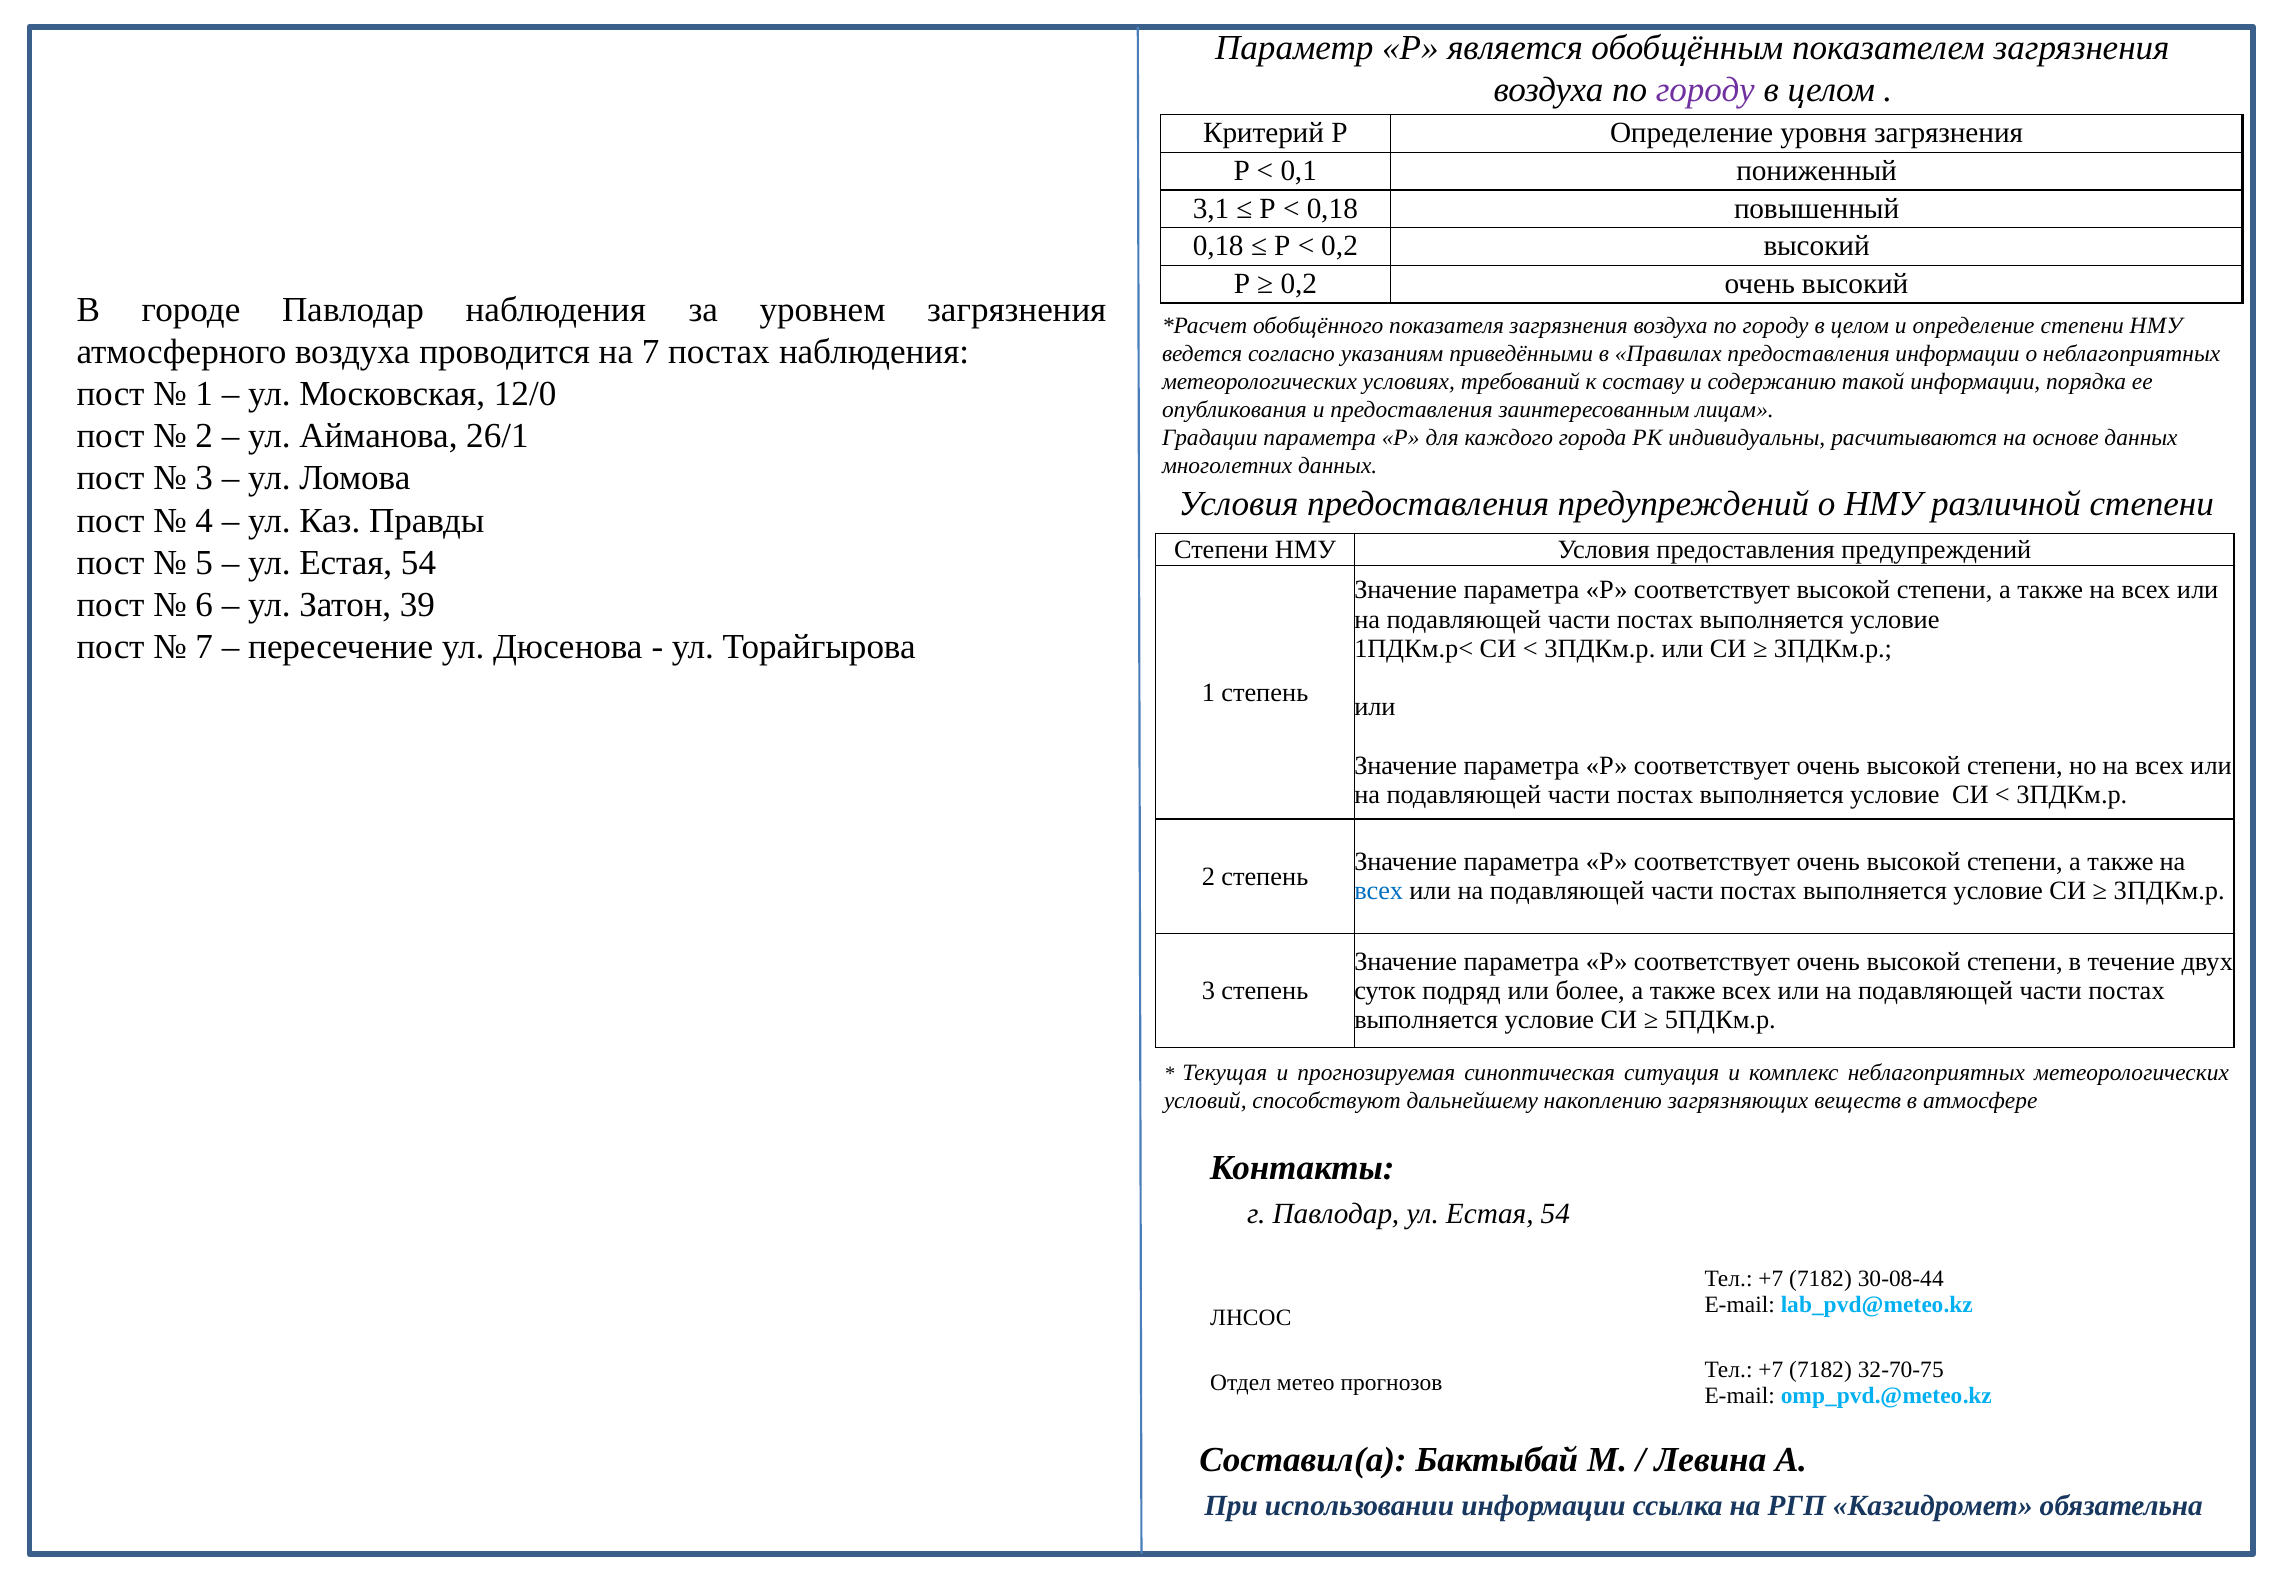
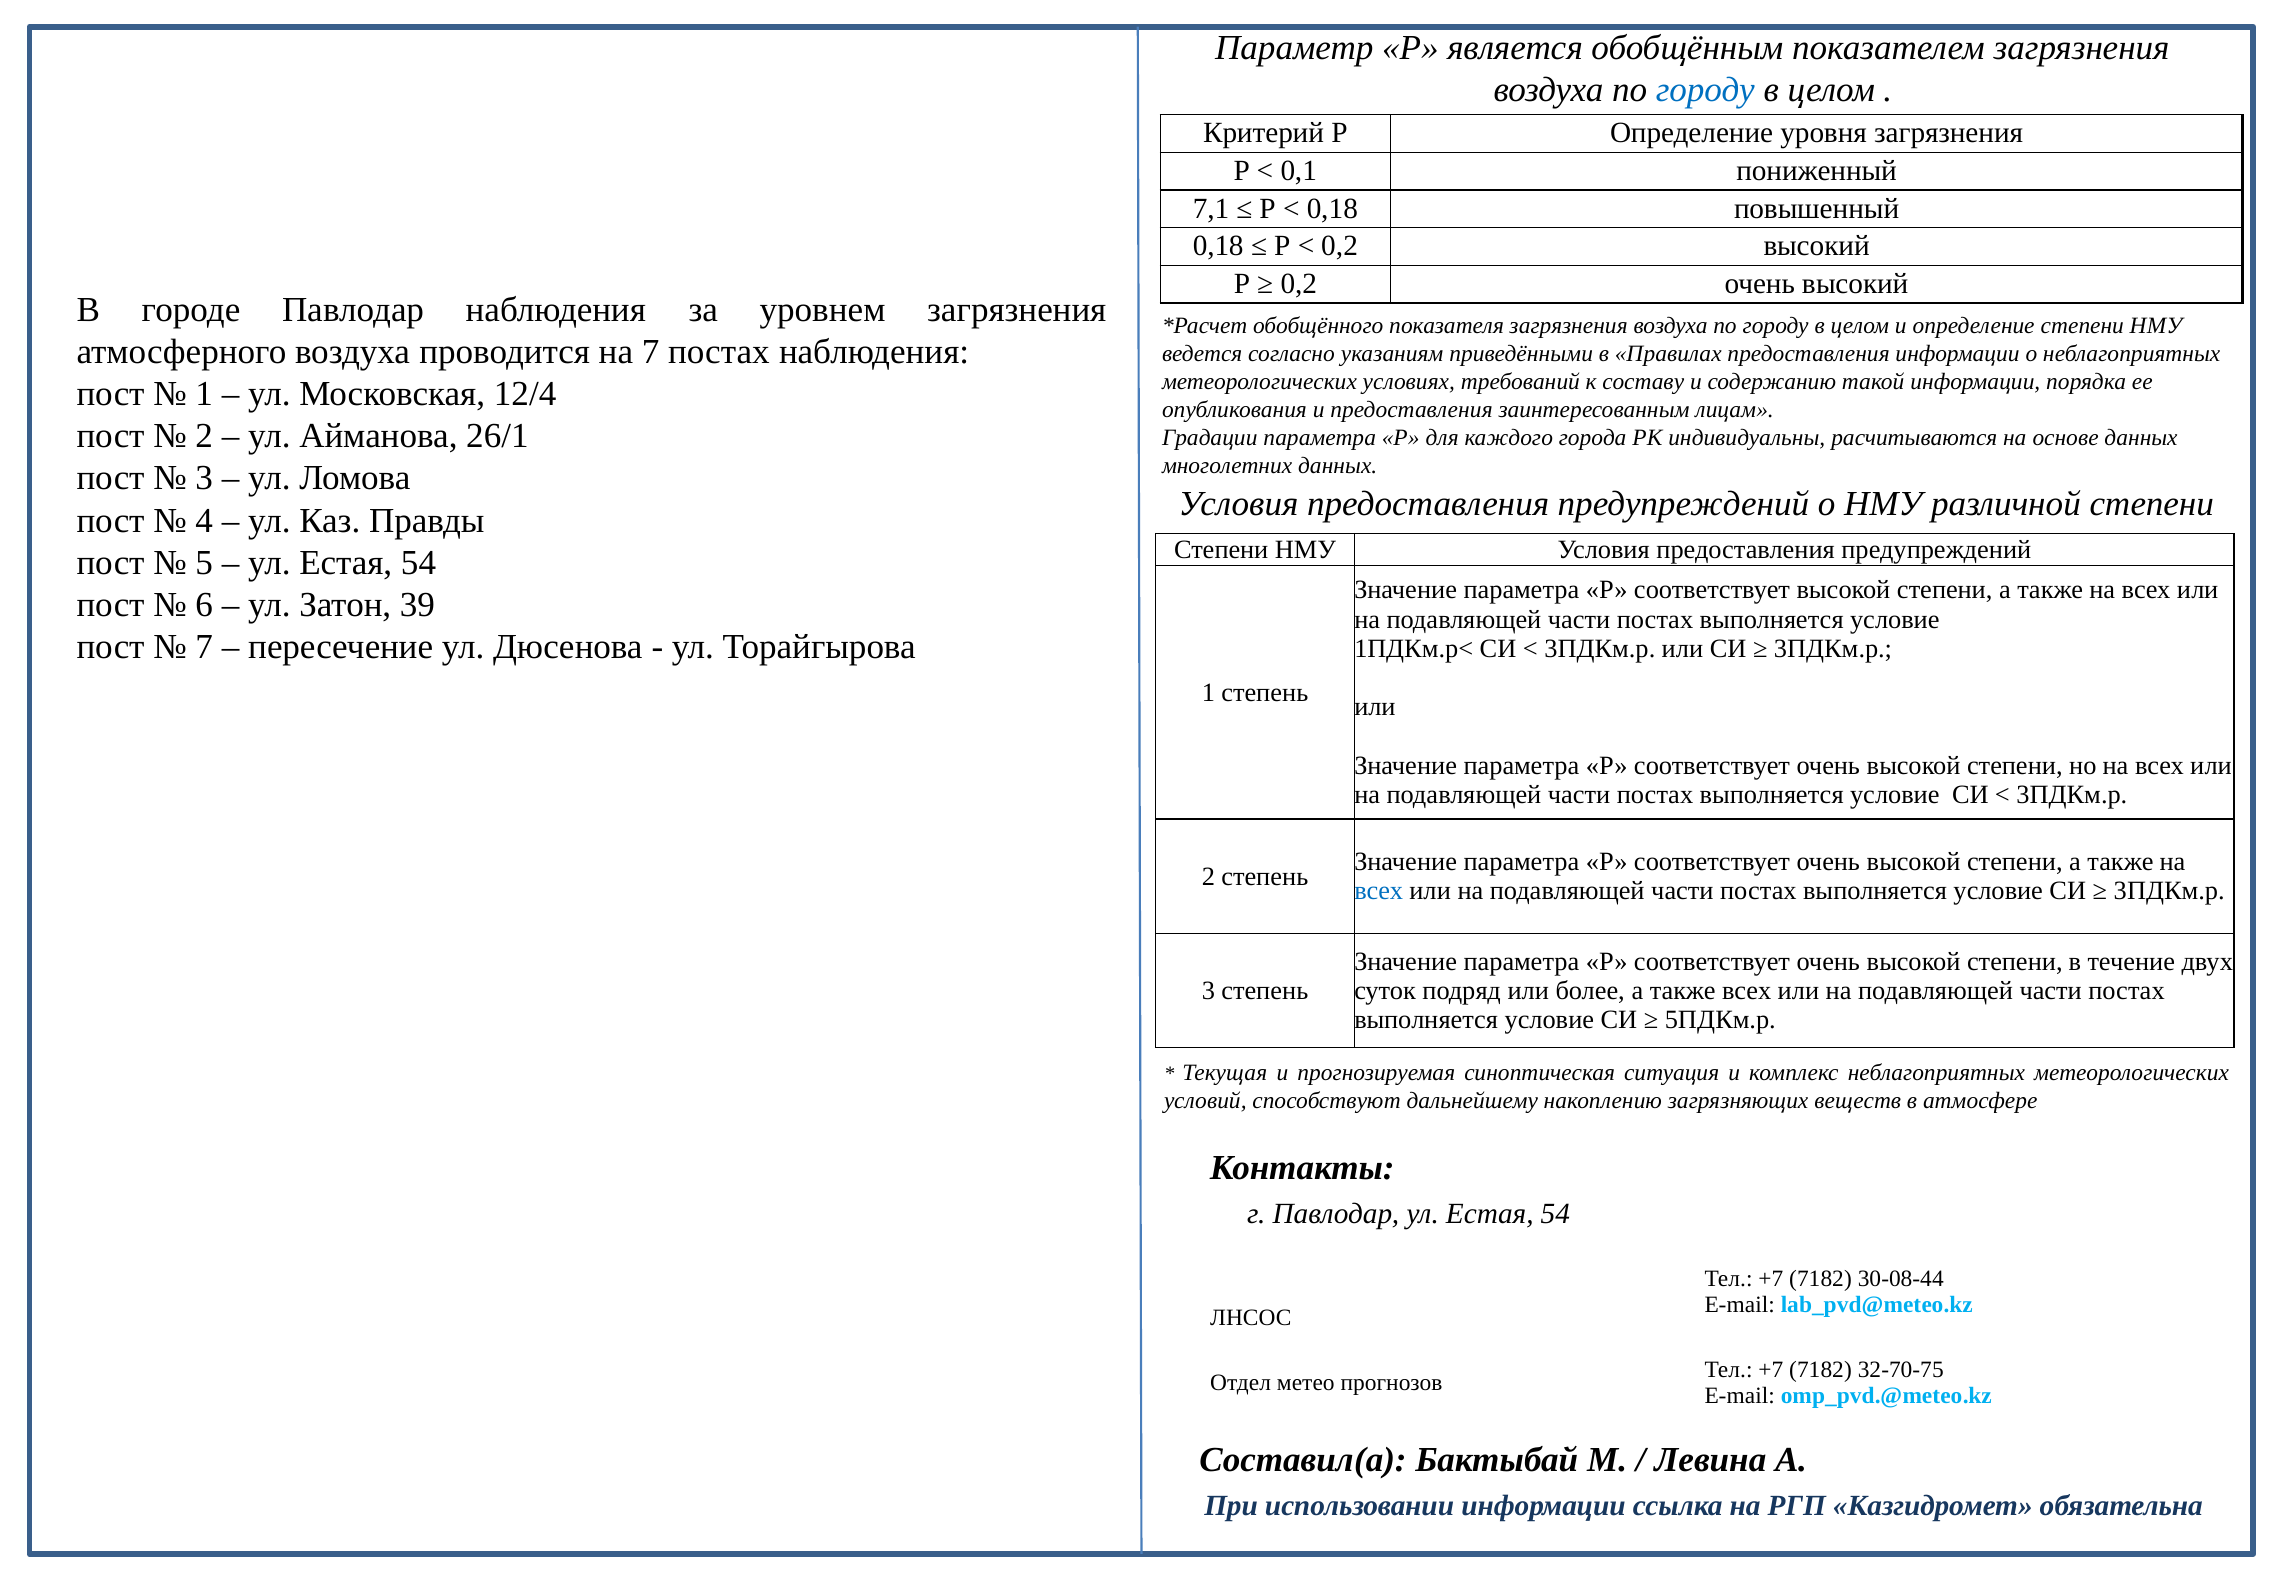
городу at (1705, 90) colour: purple -> blue
3,1: 3,1 -> 7,1
12/0: 12/0 -> 12/4
